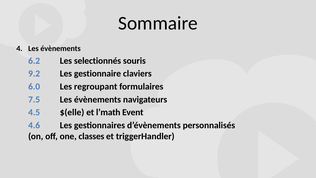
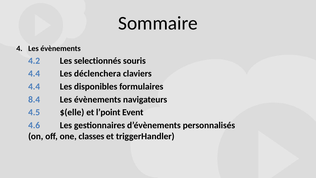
6.2: 6.2 -> 4.2
9.2 at (34, 74): 9.2 -> 4.4
gestionnaire: gestionnaire -> déclenchera
6.0 at (34, 86): 6.0 -> 4.4
regroupant: regroupant -> disponibles
7.5: 7.5 -> 8.4
l’math: l’math -> l’point
